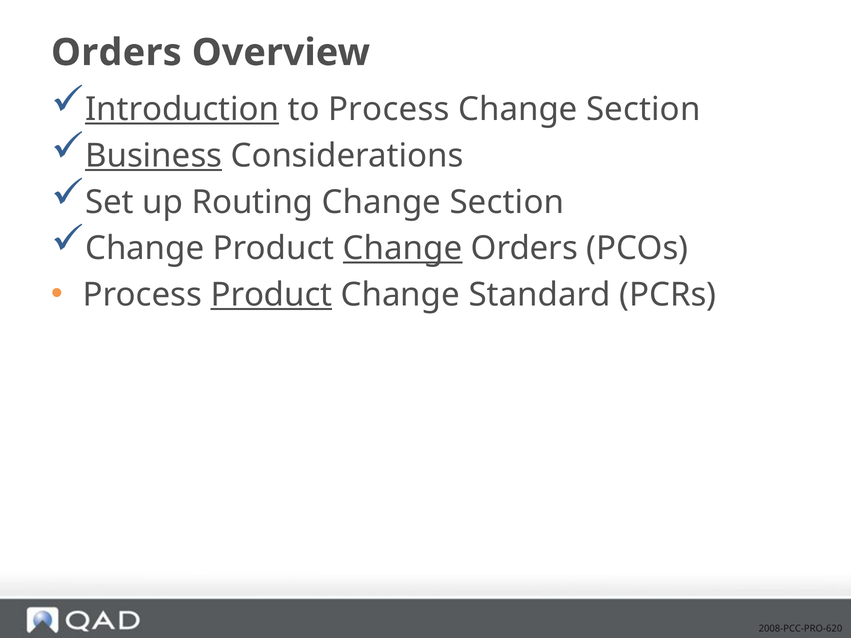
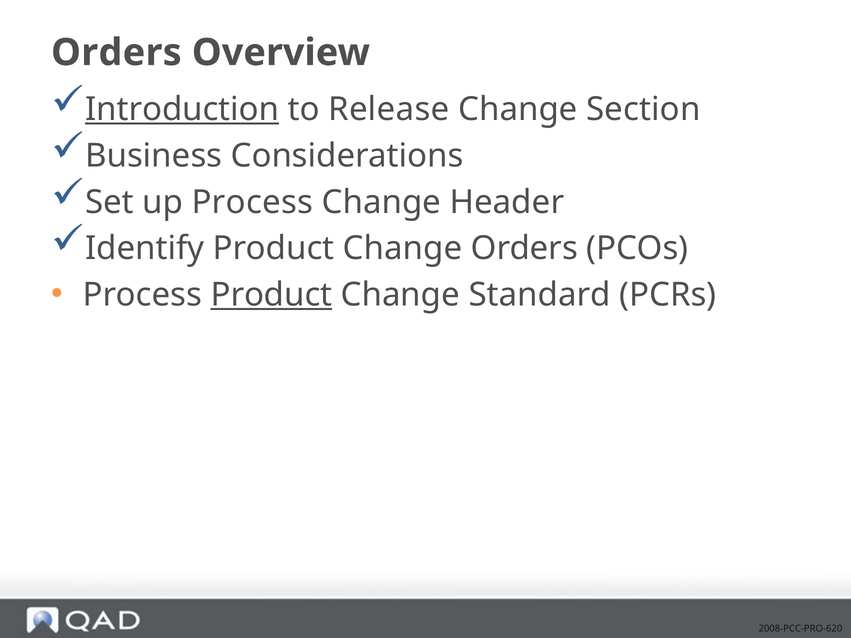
to Process: Process -> Release
Business underline: present -> none
up Routing: Routing -> Process
Section at (507, 202): Section -> Header
Change at (145, 249): Change -> Identify
Change at (403, 249) underline: present -> none
